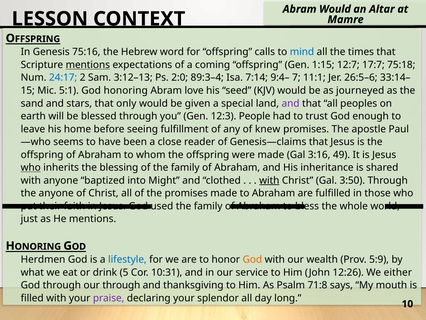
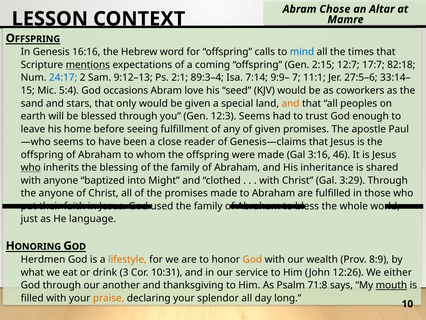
Abram Would: Would -> Chose
75:16: 75:16 -> 16:16
1:15: 1:15 -> 2:15
75:18: 75:18 -> 82:18
3:12–13: 3:12–13 -> 9:12–13
2:0: 2:0 -> 2:1
9:4–: 9:4– -> 9:9–
26:5–6: 26:5–6 -> 27:5–6
5:1: 5:1 -> 5:4
honoring: honoring -> occasions
journeyed: journeyed -> coworkers
and at (291, 103) colour: purple -> orange
12:3 People: People -> Seems
of knew: knew -> given
49: 49 -> 46
with at (269, 180) underline: present -> none
3:50: 3:50 -> 3:29
He mentions: mentions -> language
lifestyle colour: blue -> orange
5:9: 5:9 -> 8:9
5: 5 -> 3
our through: through -> another
mouth underline: none -> present
praise colour: purple -> orange
